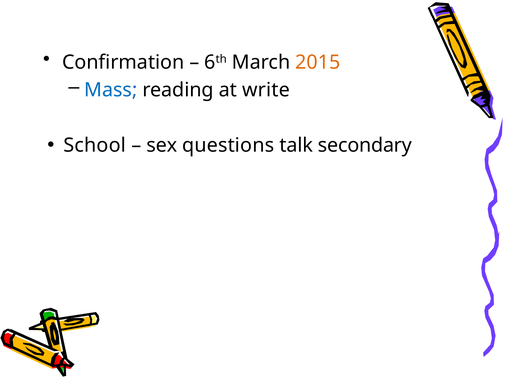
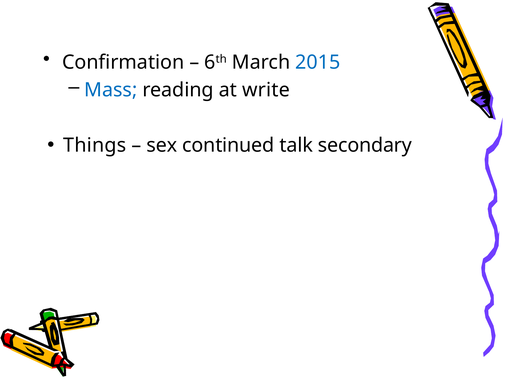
2015 colour: orange -> blue
School: School -> Things
questions: questions -> continued
